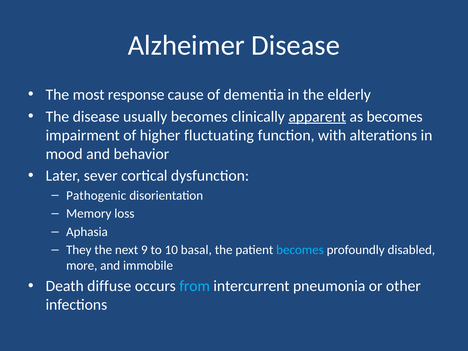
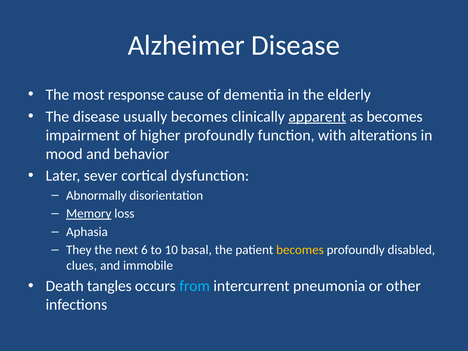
higher fluctuating: fluctuating -> profoundly
Pathogenic: Pathogenic -> Abnormally
Memory underline: none -> present
9: 9 -> 6
becomes at (300, 250) colour: light blue -> yellow
more: more -> clues
diffuse: diffuse -> tangles
